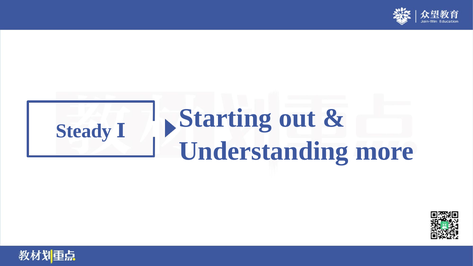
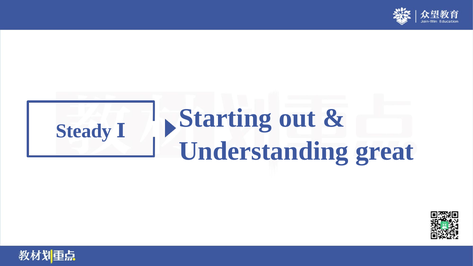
more: more -> great
